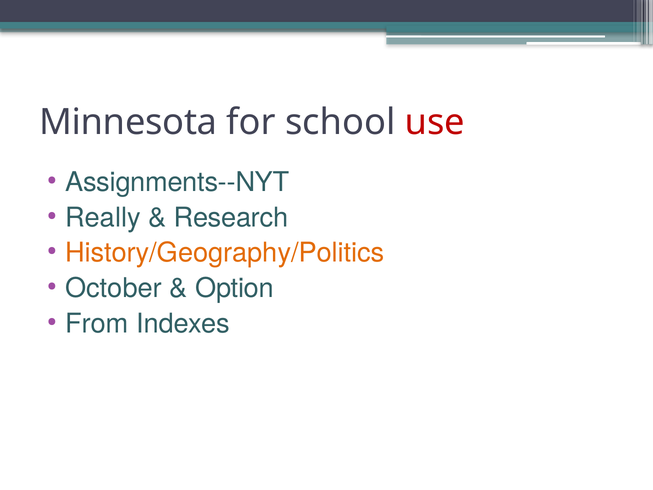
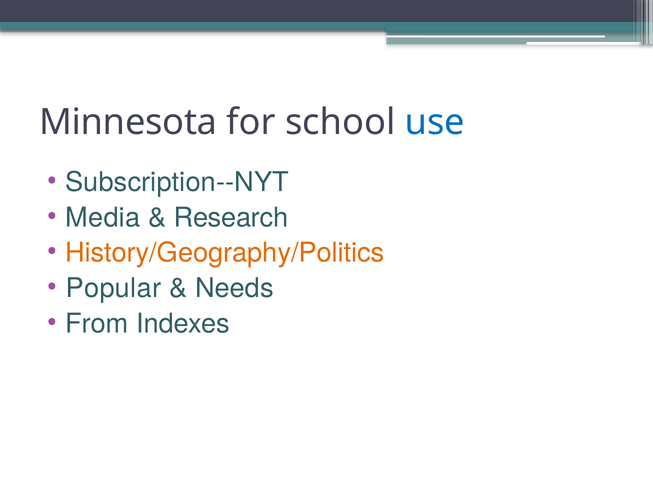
use colour: red -> blue
Assignments--NYT: Assignments--NYT -> Subscription--NYT
Really: Really -> Media
October: October -> Popular
Option: Option -> Needs
